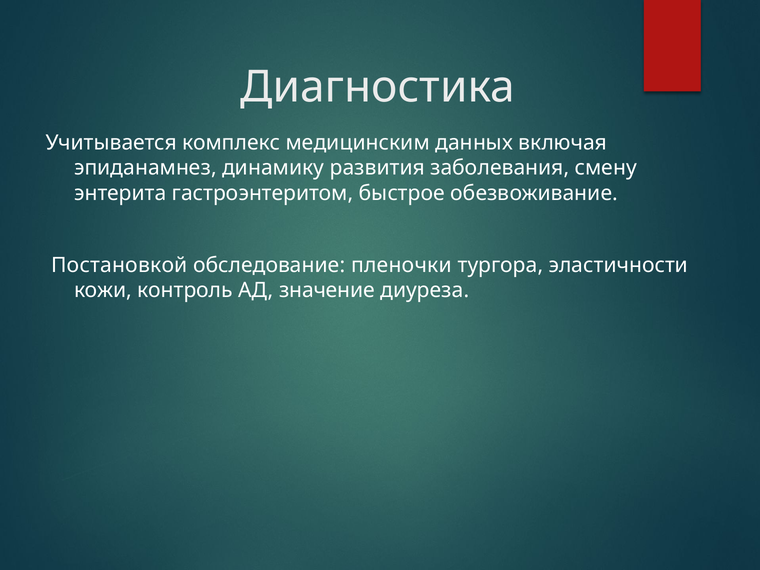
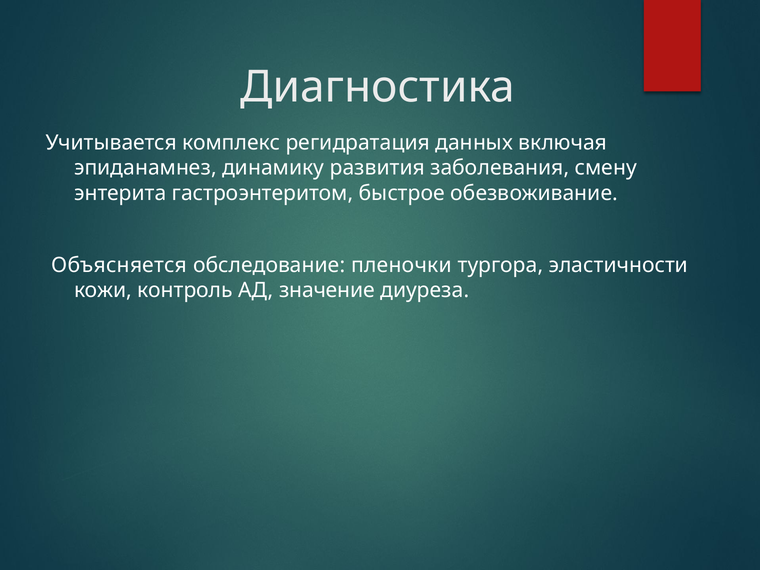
медицинским: медицинским -> регидратация
Постановкой: Постановкой -> Объясняется
